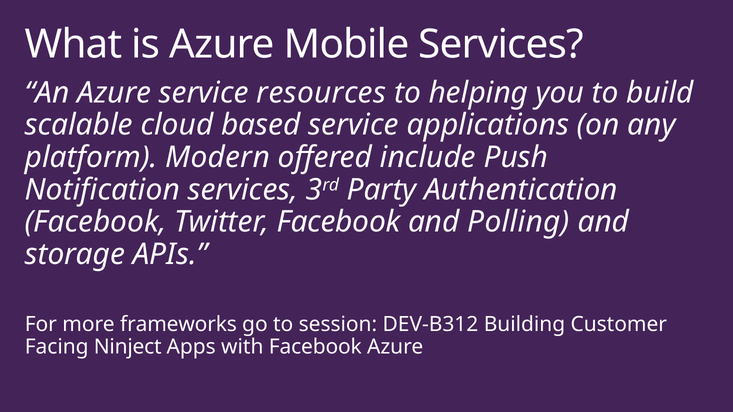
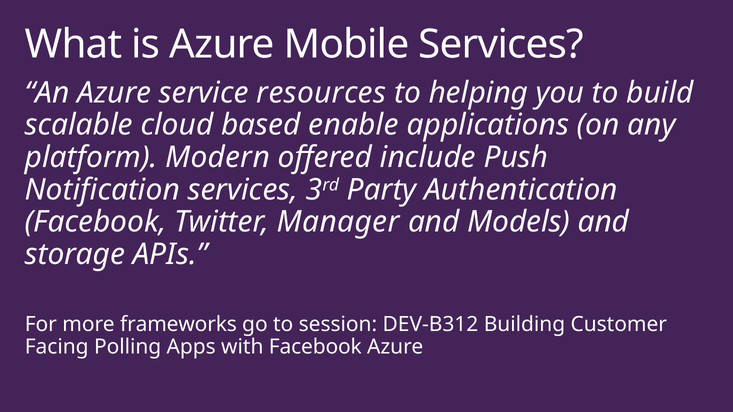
based service: service -> enable
Twitter Facebook: Facebook -> Manager
Polling: Polling -> Models
Ninject: Ninject -> Polling
